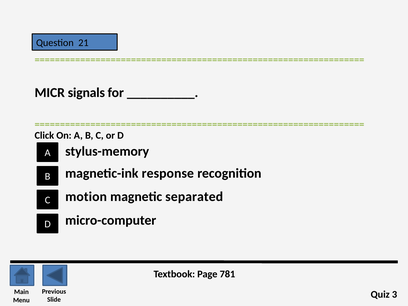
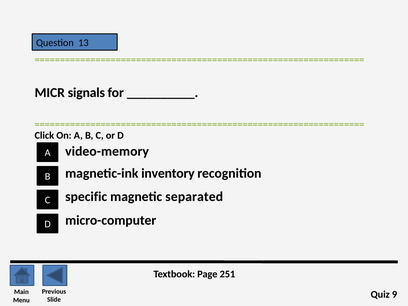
21: 21 -> 13
stylus-memory: stylus-memory -> video-memory
response: response -> inventory
motion: motion -> specific
781: 781 -> 251
3: 3 -> 9
